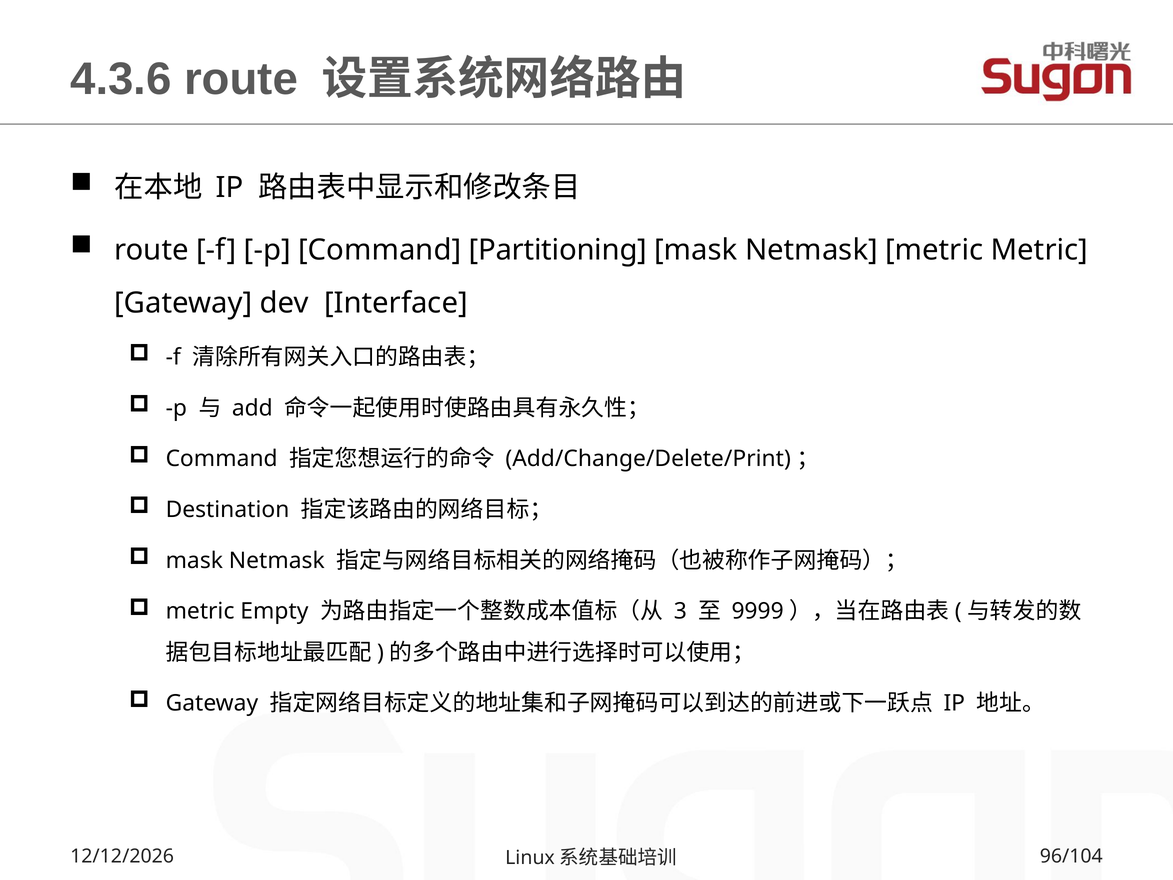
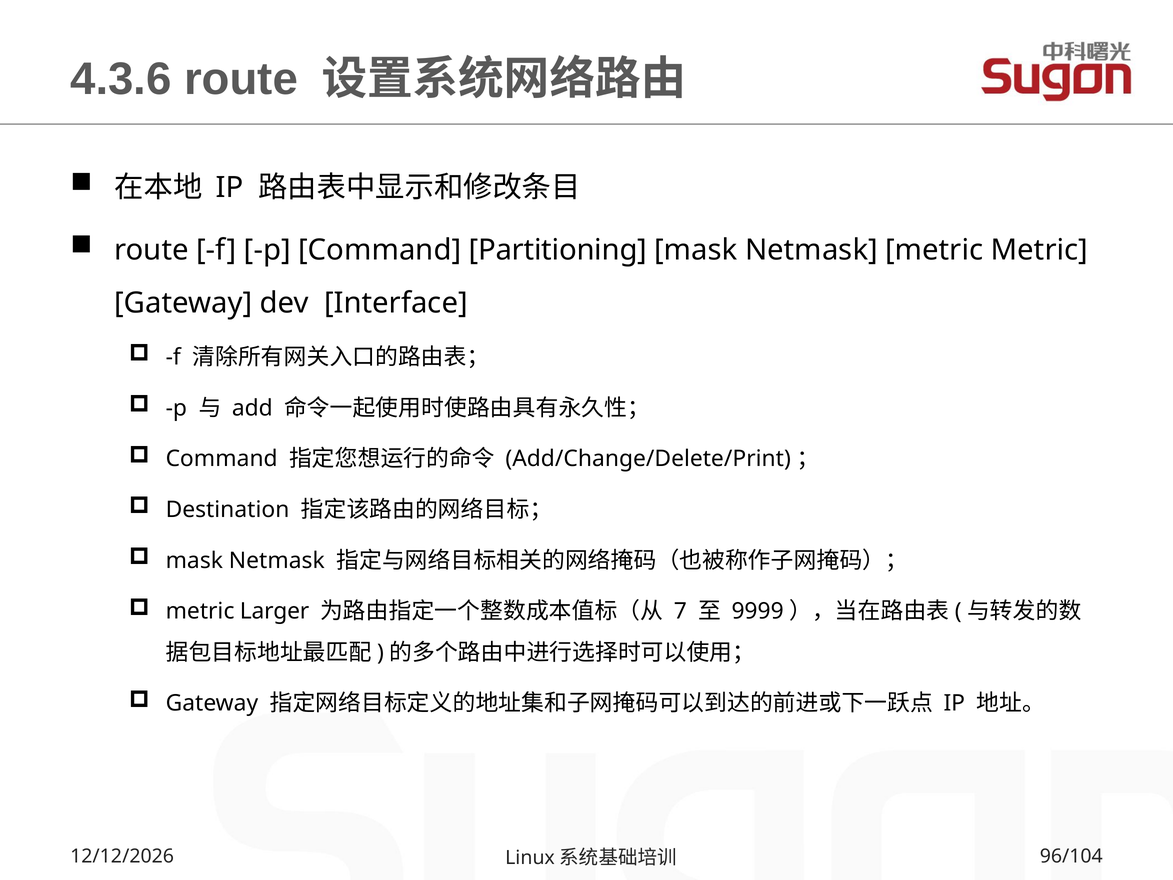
Empty: Empty -> Larger
3: 3 -> 7
